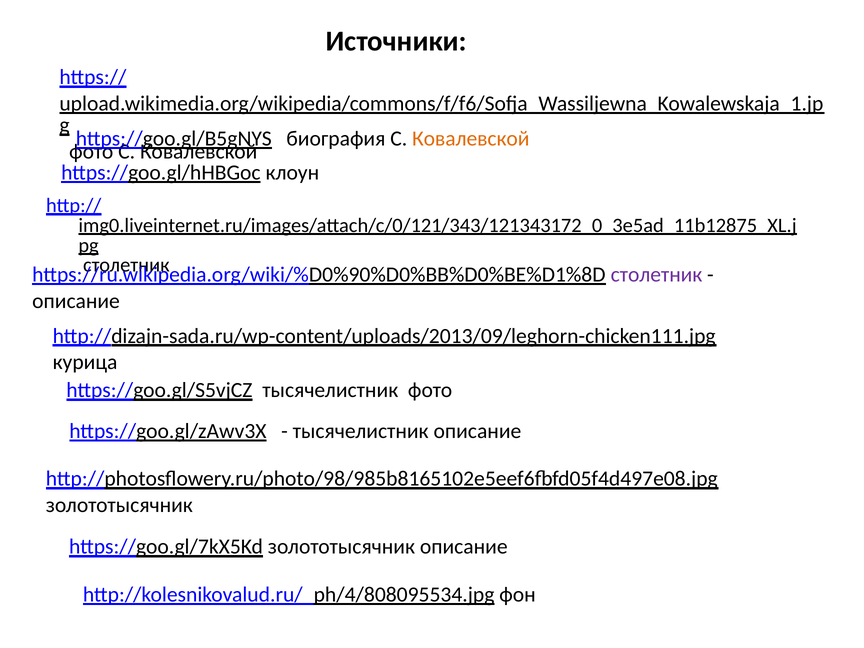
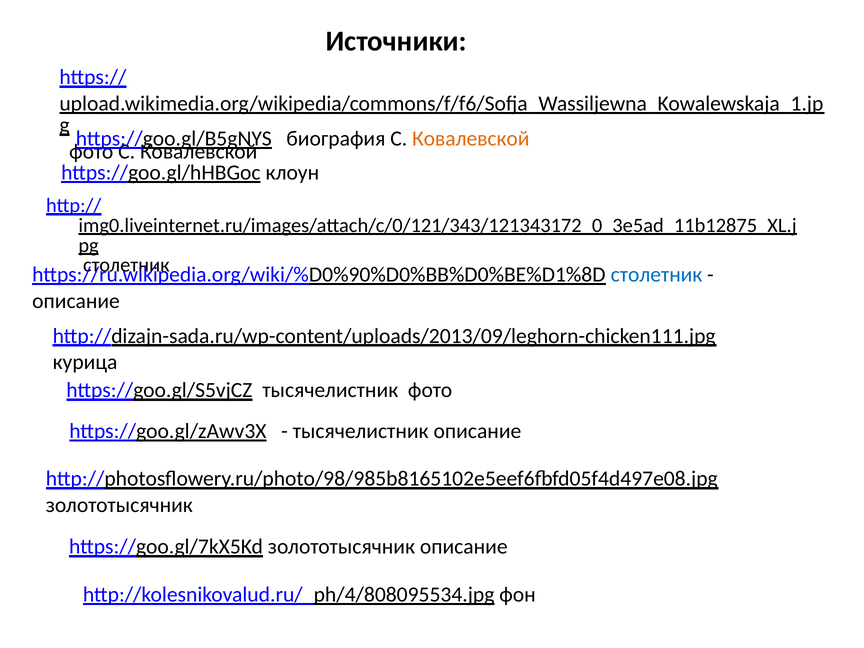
столетник at (656, 275) colour: purple -> blue
